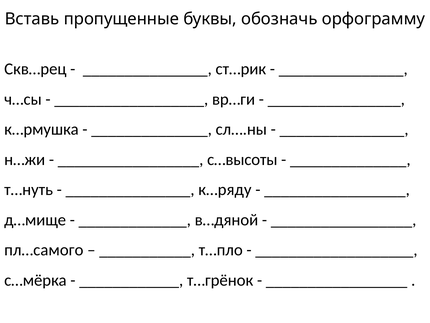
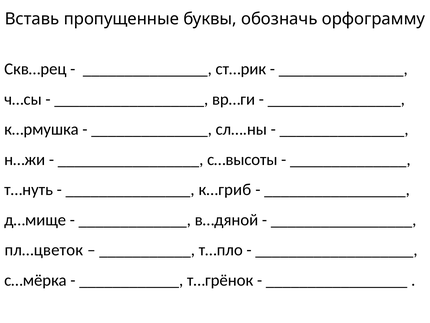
к…ряду: к…ряду -> к…гриб
пл…самого: пл…самого -> пл…цветок
